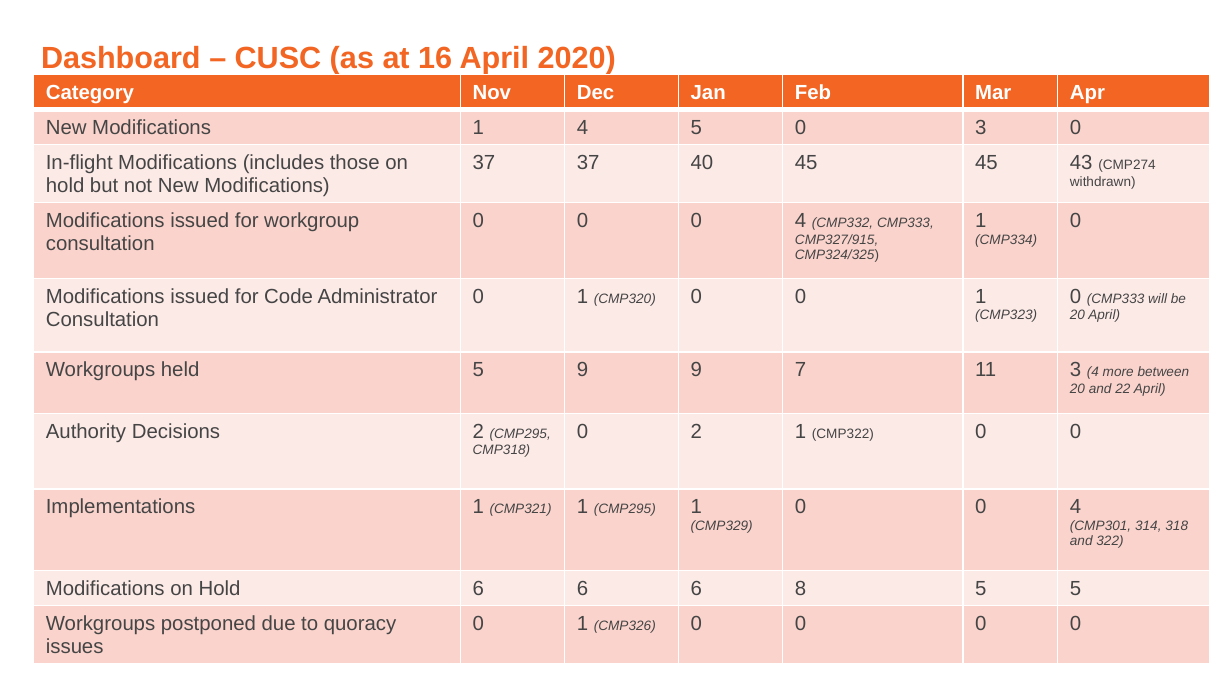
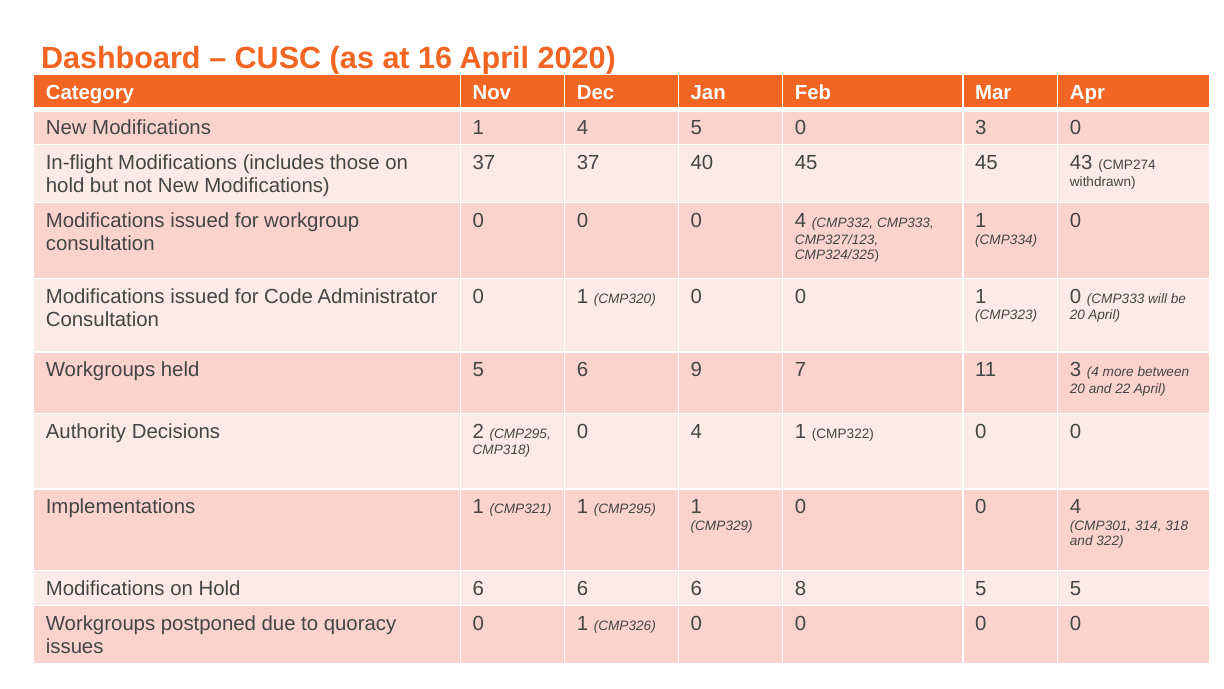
CMP327/915: CMP327/915 -> CMP327/123
5 9: 9 -> 6
2 at (696, 431): 2 -> 4
